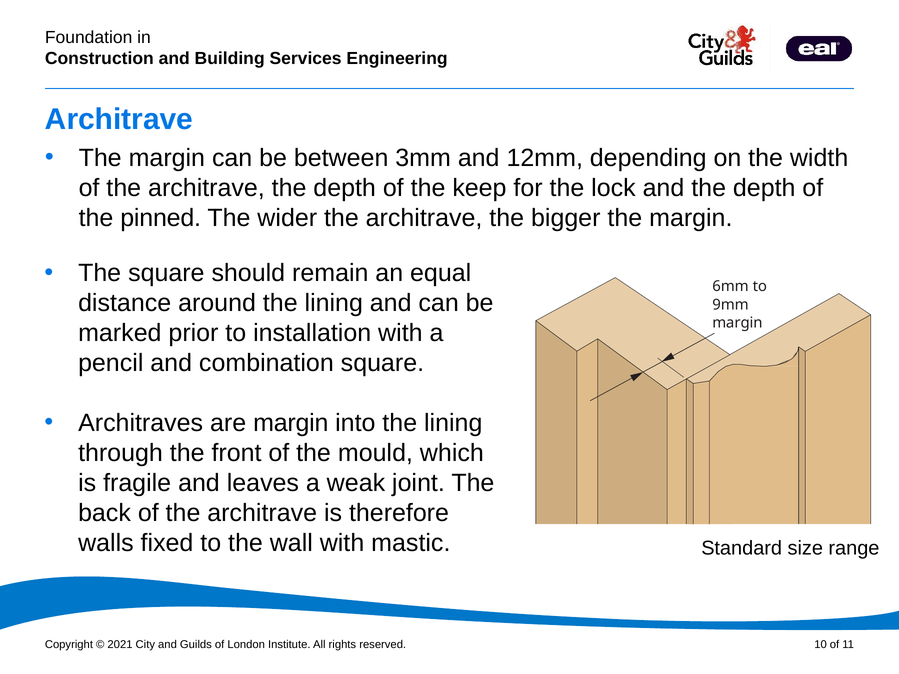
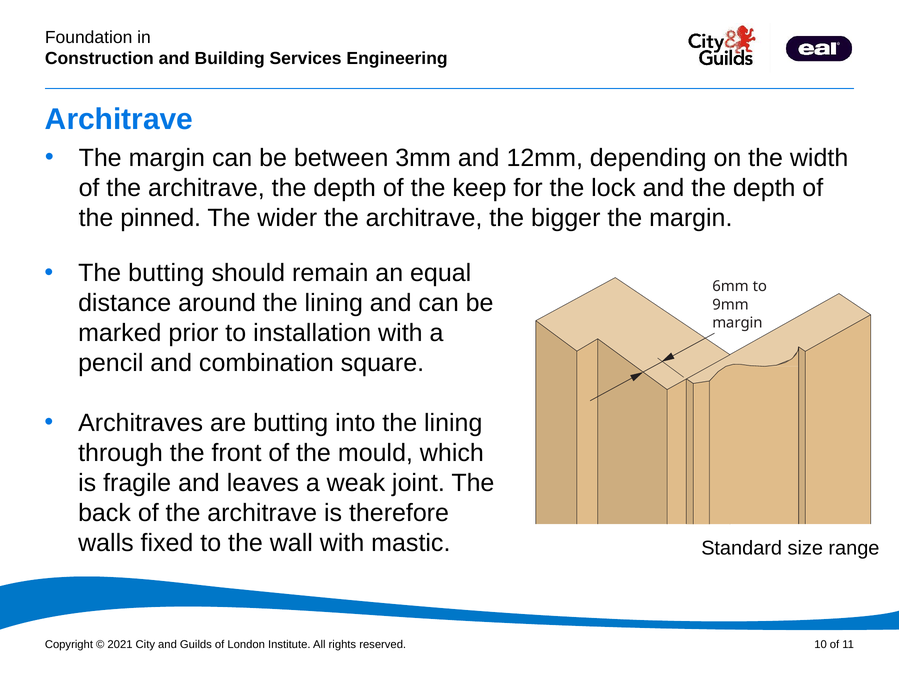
The square: square -> butting
are margin: margin -> butting
